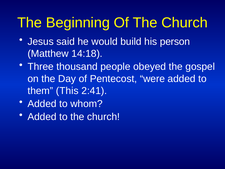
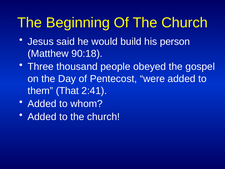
14:18: 14:18 -> 90:18
This: This -> That
